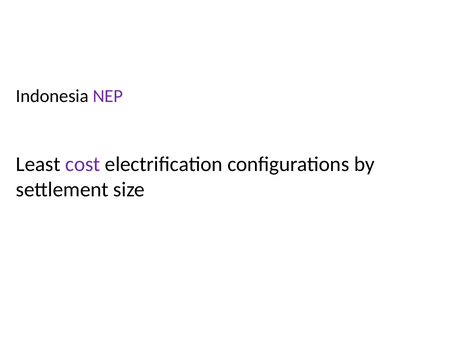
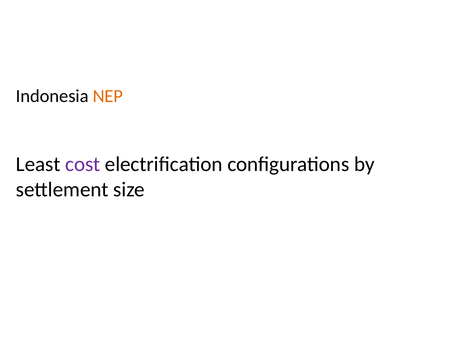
NEP colour: purple -> orange
